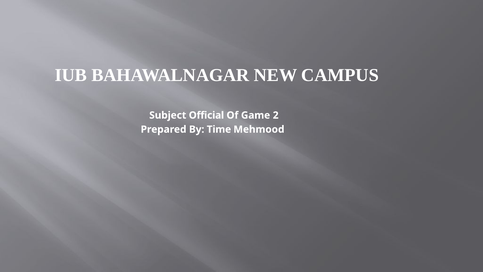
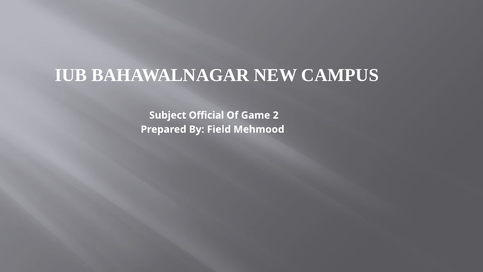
Time: Time -> Field
